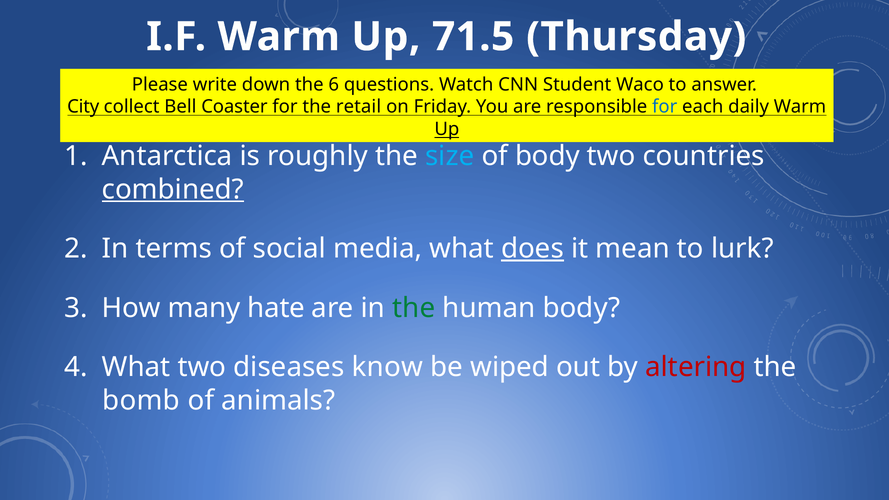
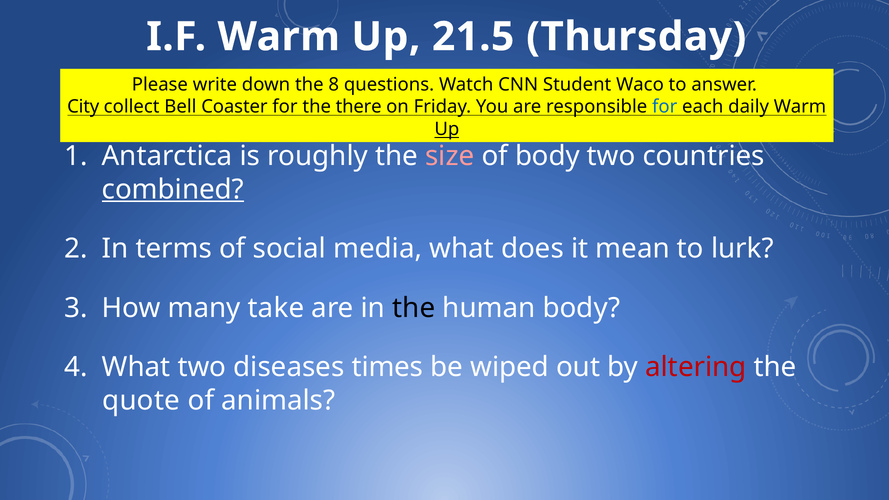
71.5: 71.5 -> 21.5
6: 6 -> 8
retail: retail -> there
size colour: light blue -> pink
does underline: present -> none
hate: hate -> take
the at (414, 308) colour: green -> black
know: know -> times
bomb: bomb -> quote
